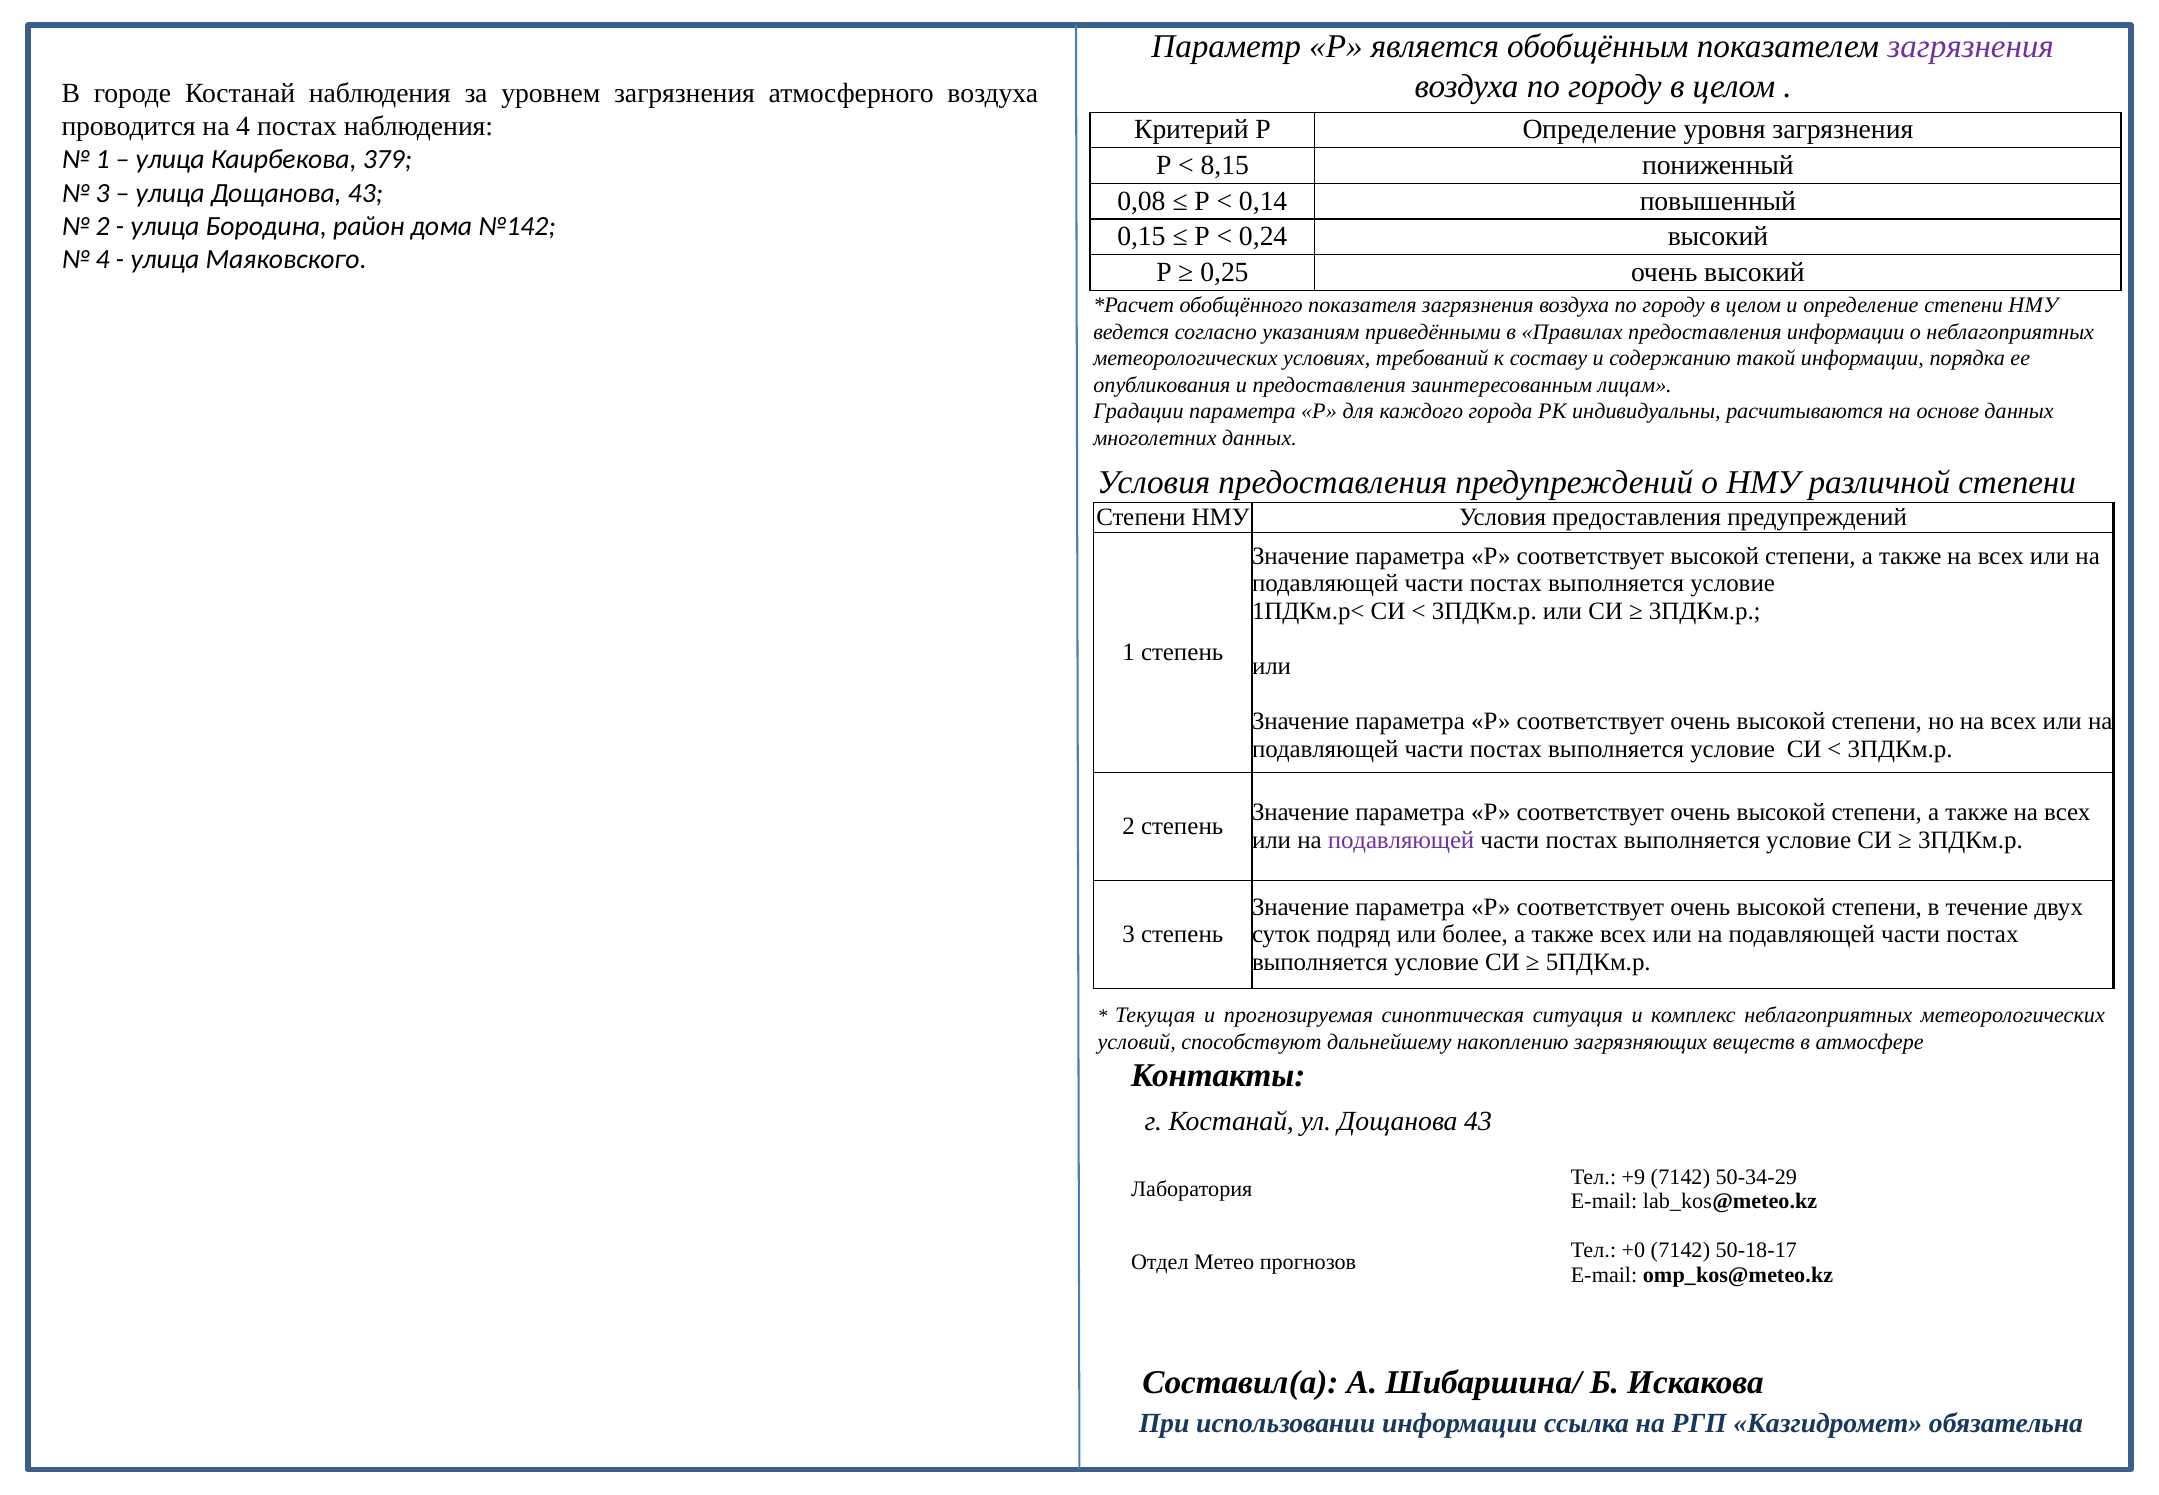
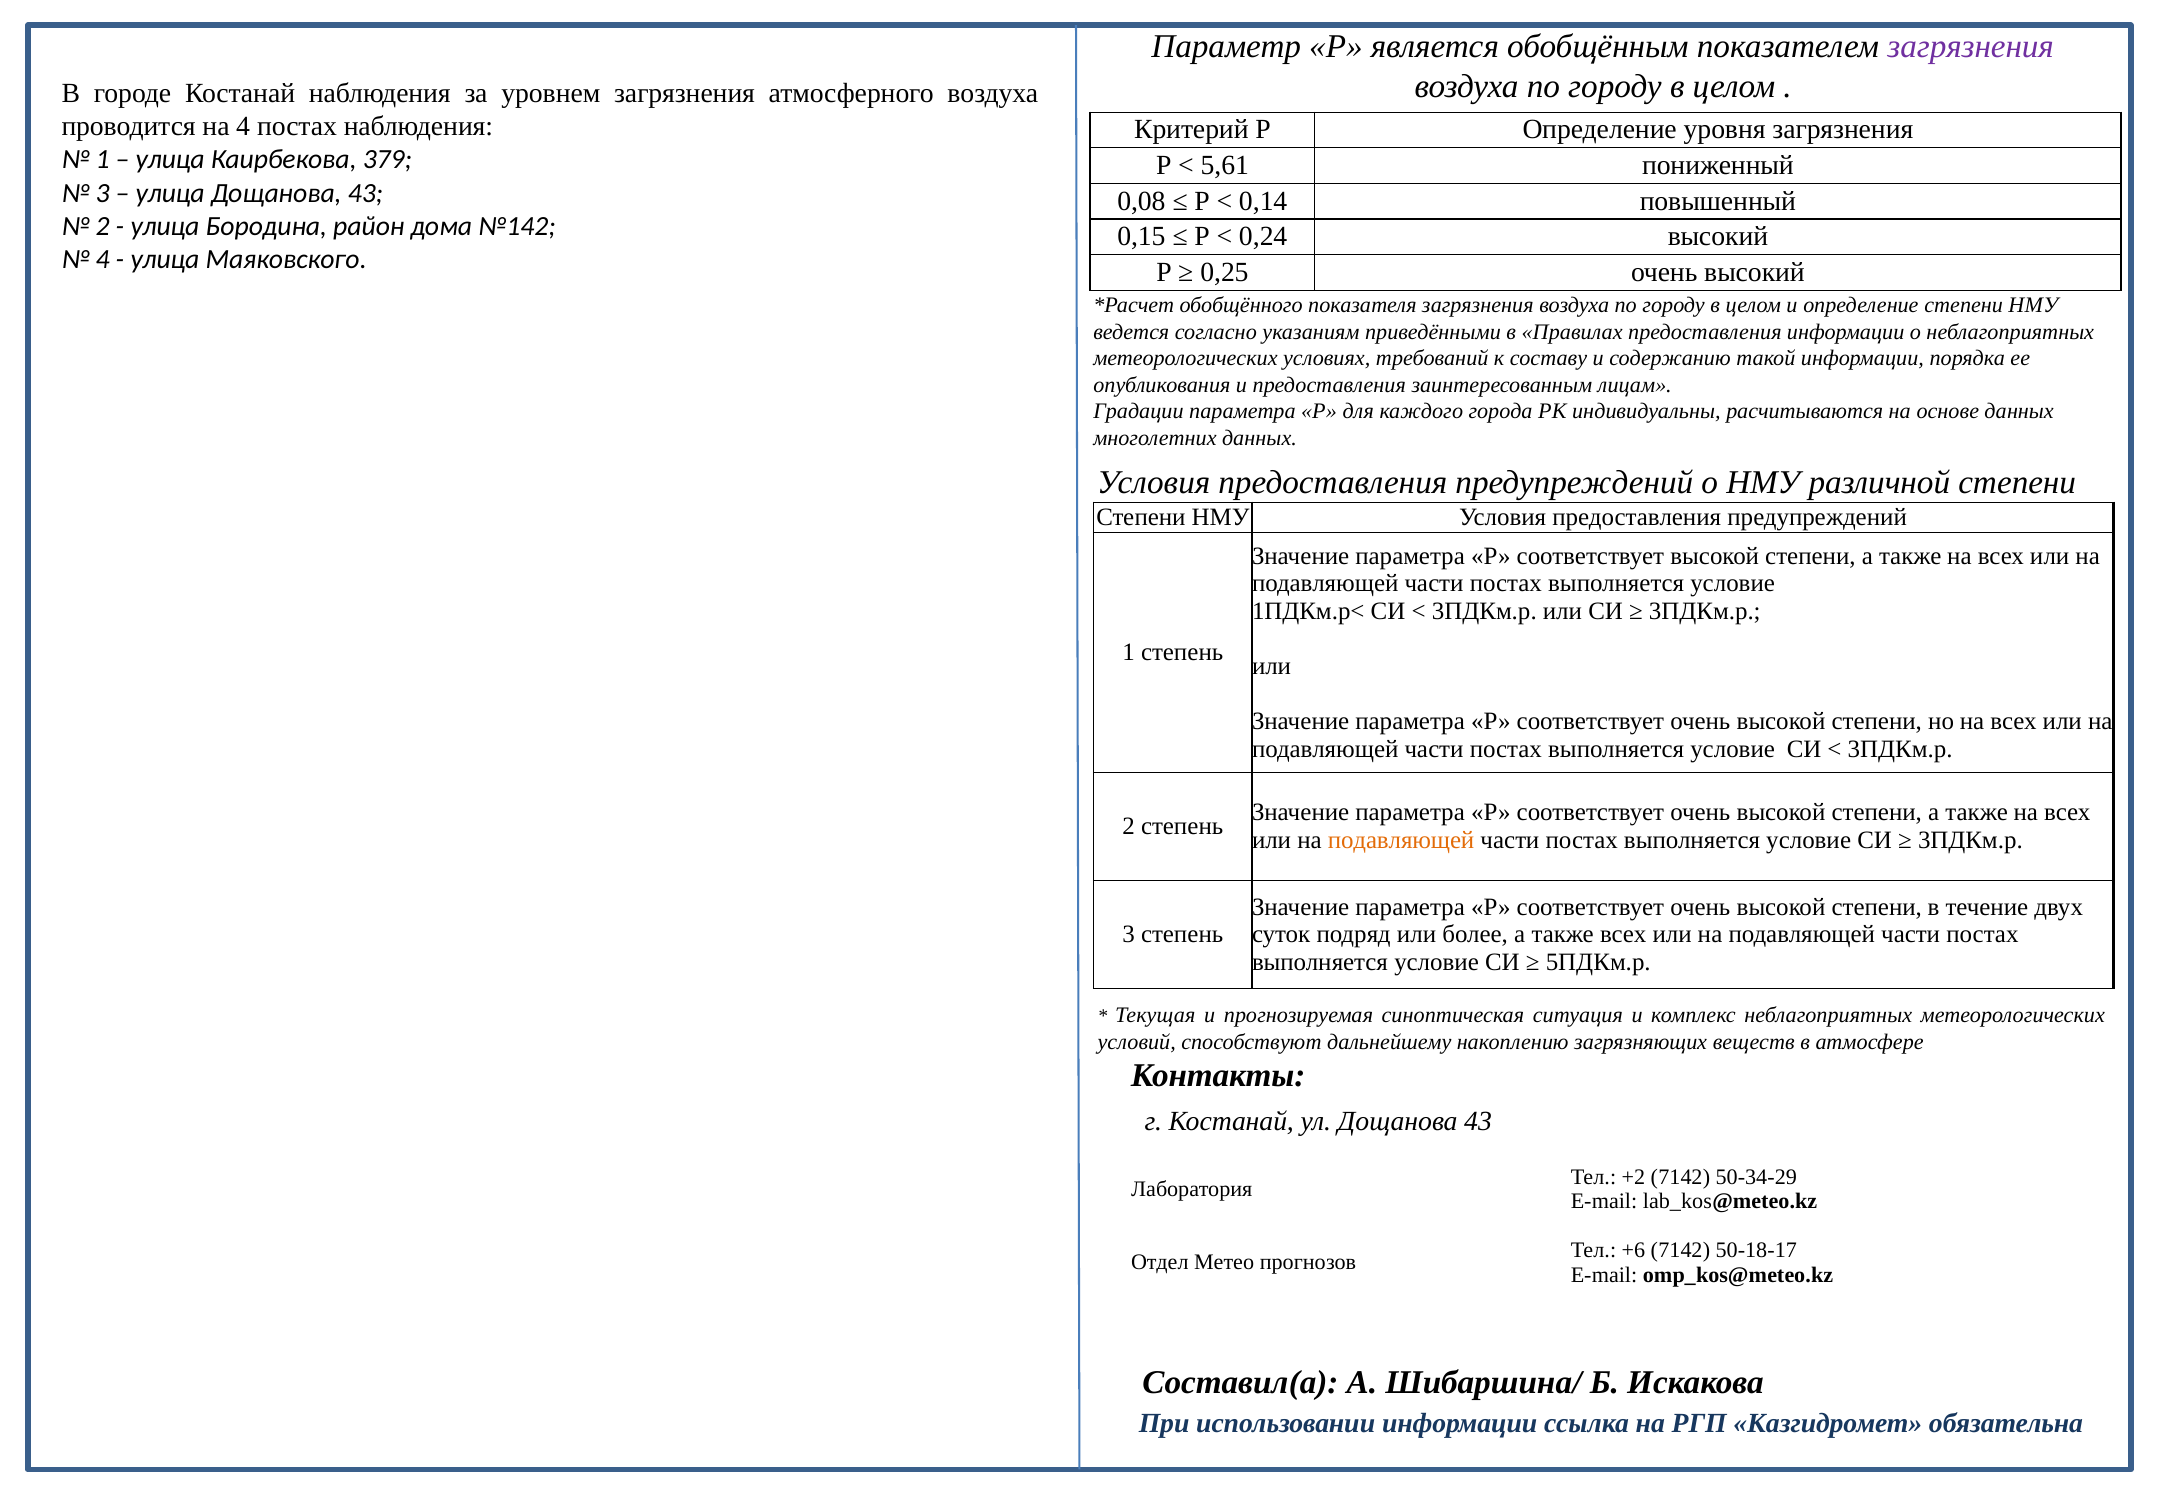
8,15: 8,15 -> 5,61
подавляющей at (1401, 840) colour: purple -> orange
+9: +9 -> +2
+0: +0 -> +6
